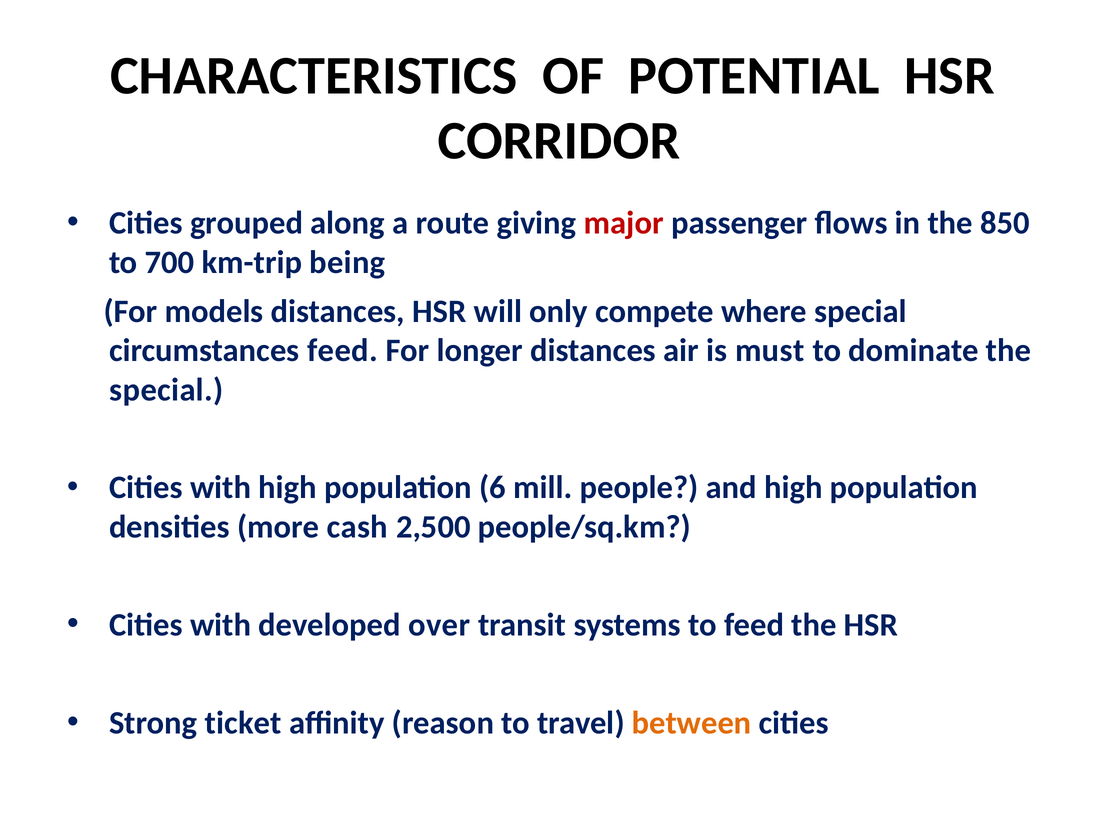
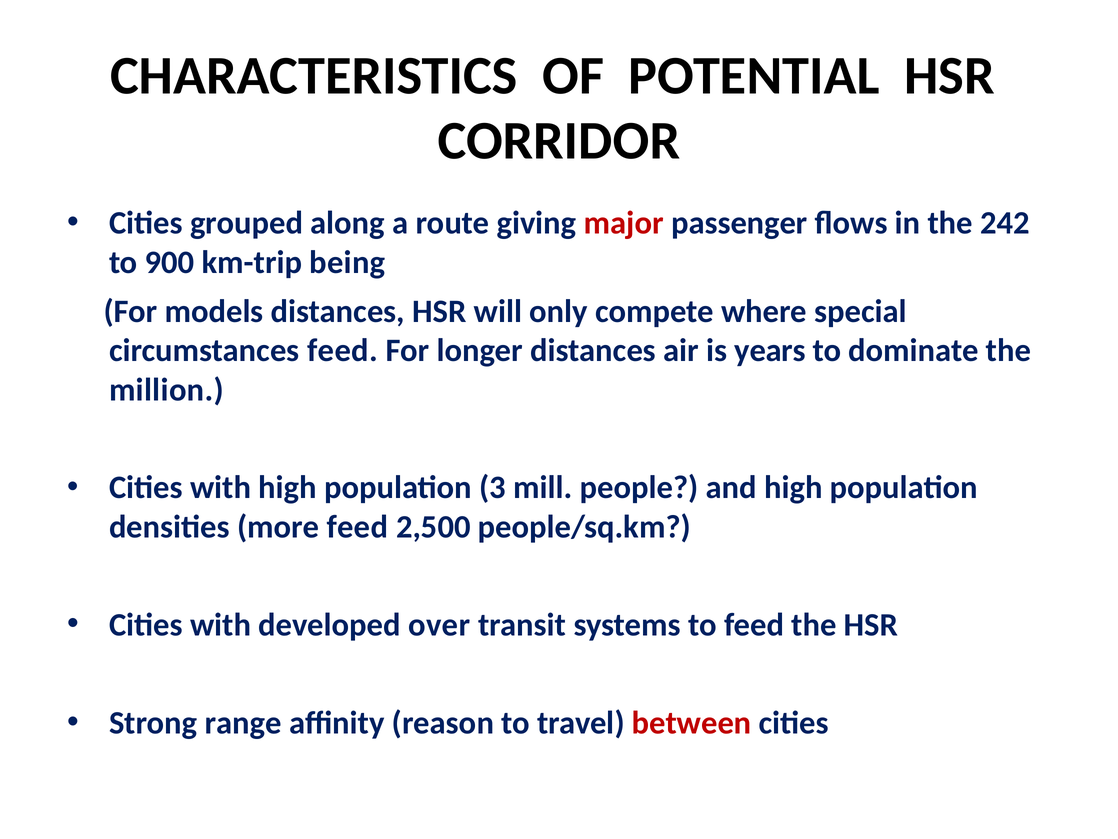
850: 850 -> 242
700: 700 -> 900
must: must -> years
special at (166, 390): special -> million
6: 6 -> 3
more cash: cash -> feed
ticket: ticket -> range
between colour: orange -> red
